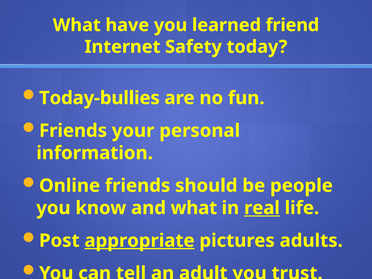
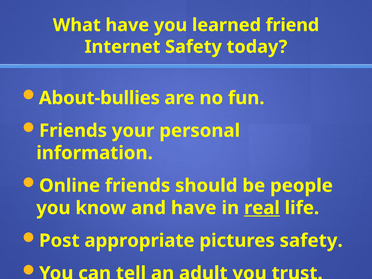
Today-bullies: Today-bullies -> About-bullies
and what: what -> have
appropriate underline: present -> none
pictures adults: adults -> safety
